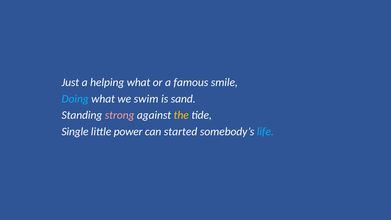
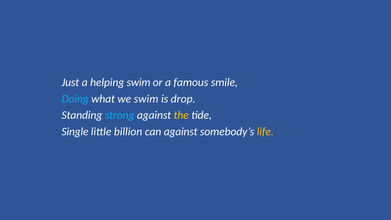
helping what: what -> swim
sand: sand -> drop
strong colour: pink -> light blue
power: power -> billion
can started: started -> against
life colour: light blue -> yellow
